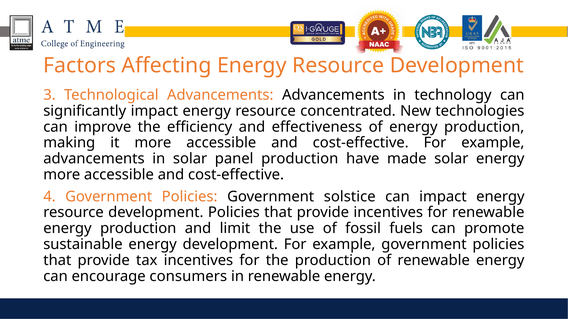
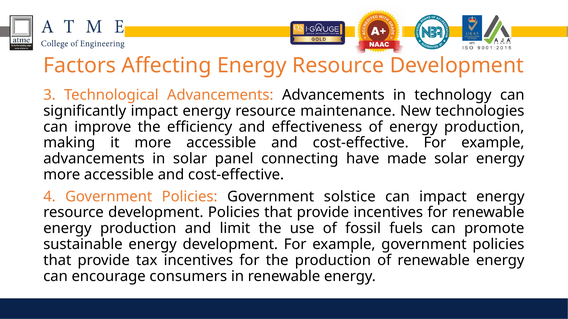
concentrated: concentrated -> maintenance
panel production: production -> connecting
